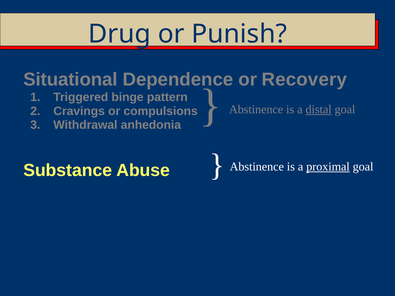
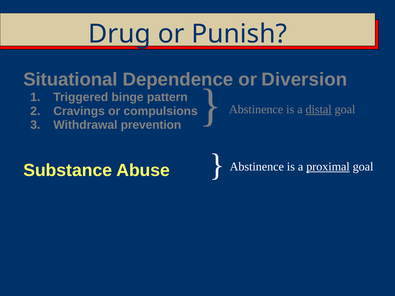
Recovery: Recovery -> Diversion
anhedonia: anhedonia -> prevention
